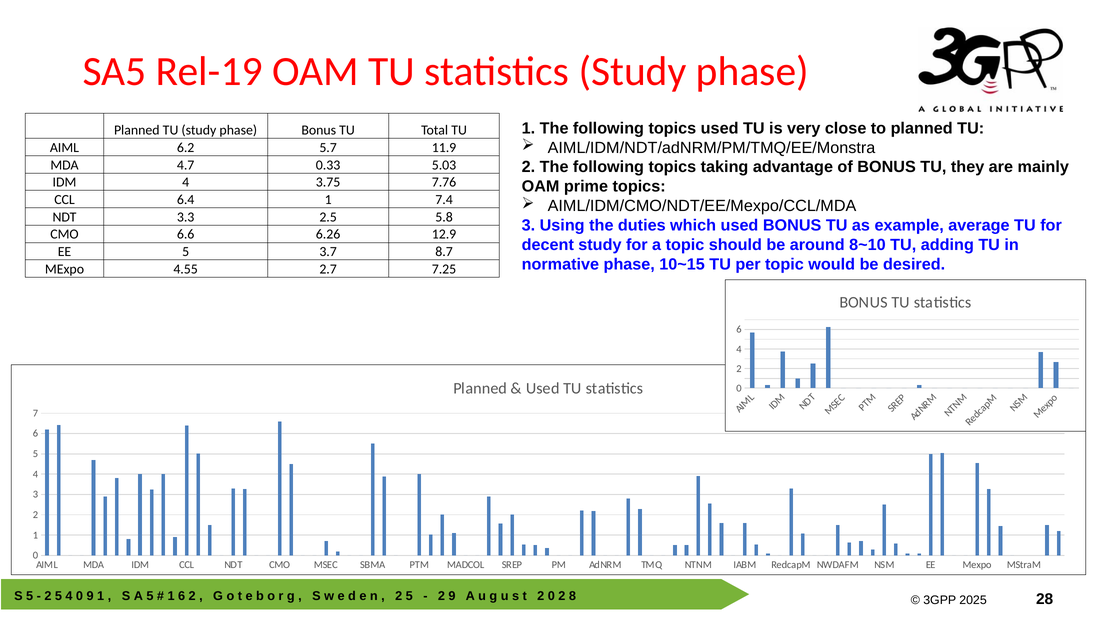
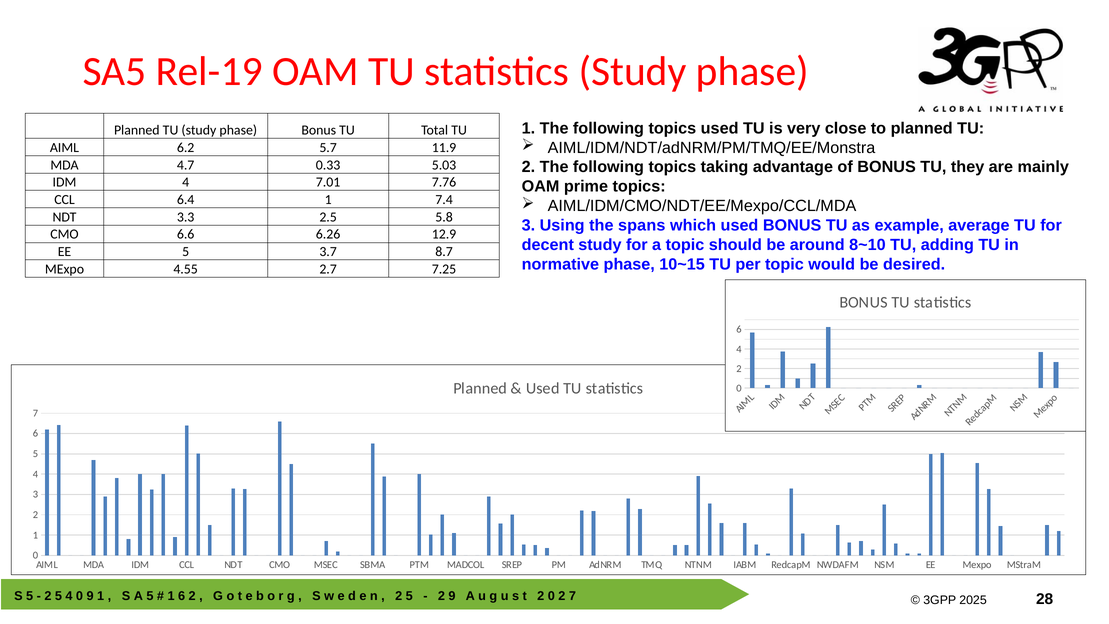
3.75: 3.75 -> 7.01
duties: duties -> spans
2 8: 8 -> 7
